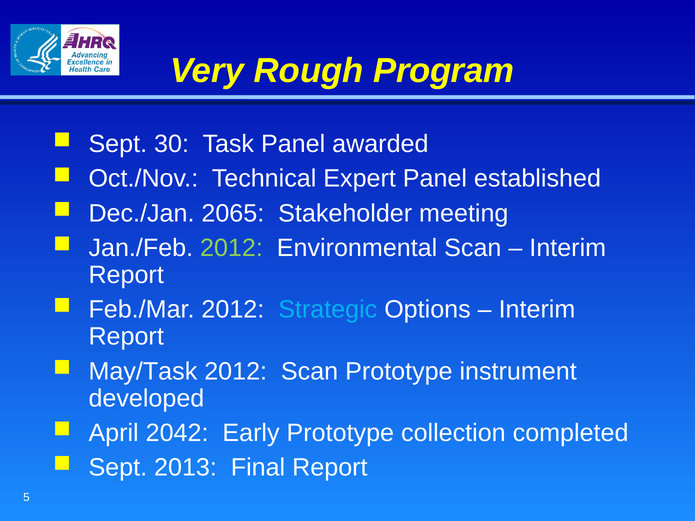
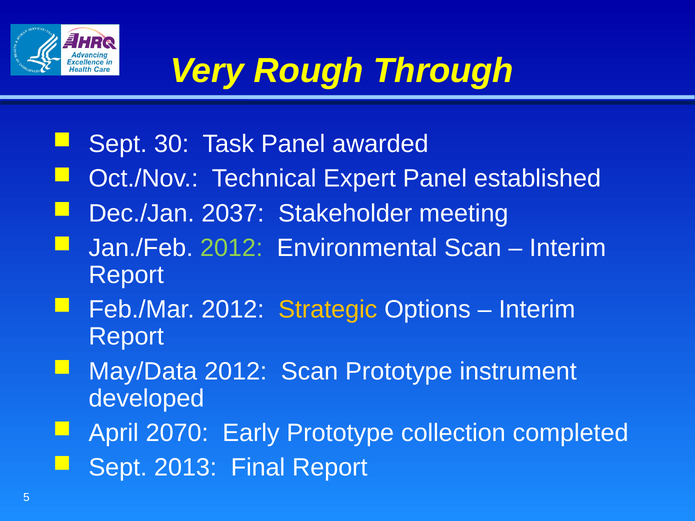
Program: Program -> Through
2065: 2065 -> 2037
Strategic colour: light blue -> yellow
May/Task: May/Task -> May/Data
2042: 2042 -> 2070
